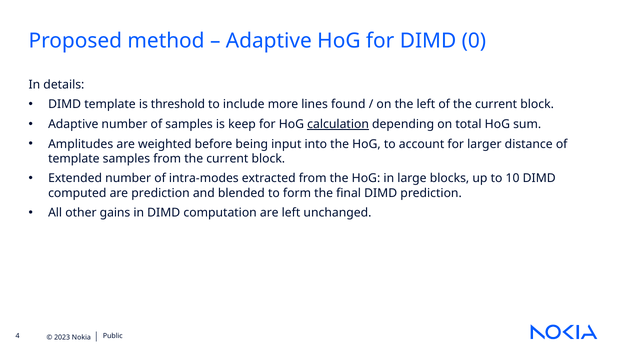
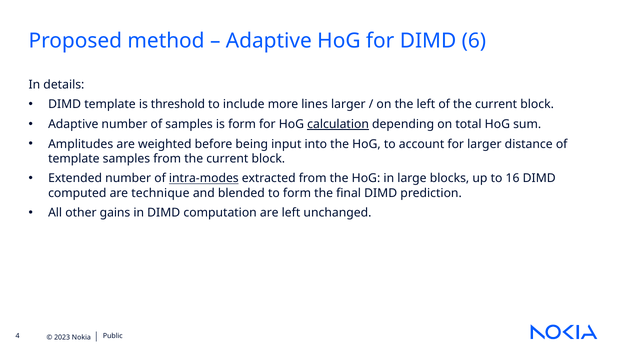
0: 0 -> 6
lines found: found -> larger
is keep: keep -> form
intra-modes underline: none -> present
10: 10 -> 16
are prediction: prediction -> technique
